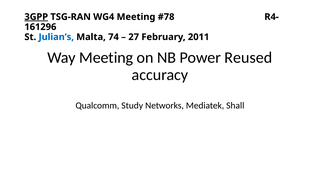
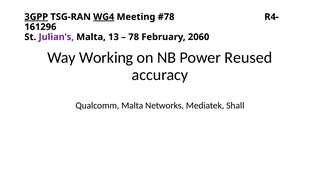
WG4 underline: none -> present
Julian’s colour: blue -> purple
74: 74 -> 13
27: 27 -> 78
2011: 2011 -> 2060
Way Meeting: Meeting -> Working
Qualcomm Study: Study -> Malta
